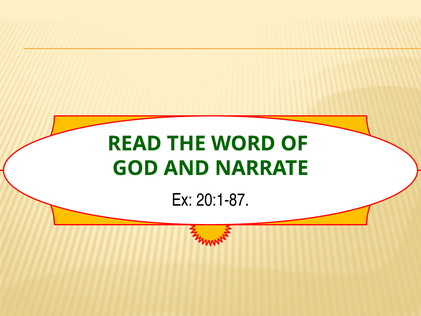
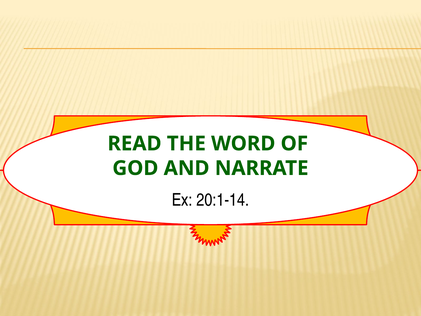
20:1-87: 20:1-87 -> 20:1-14
